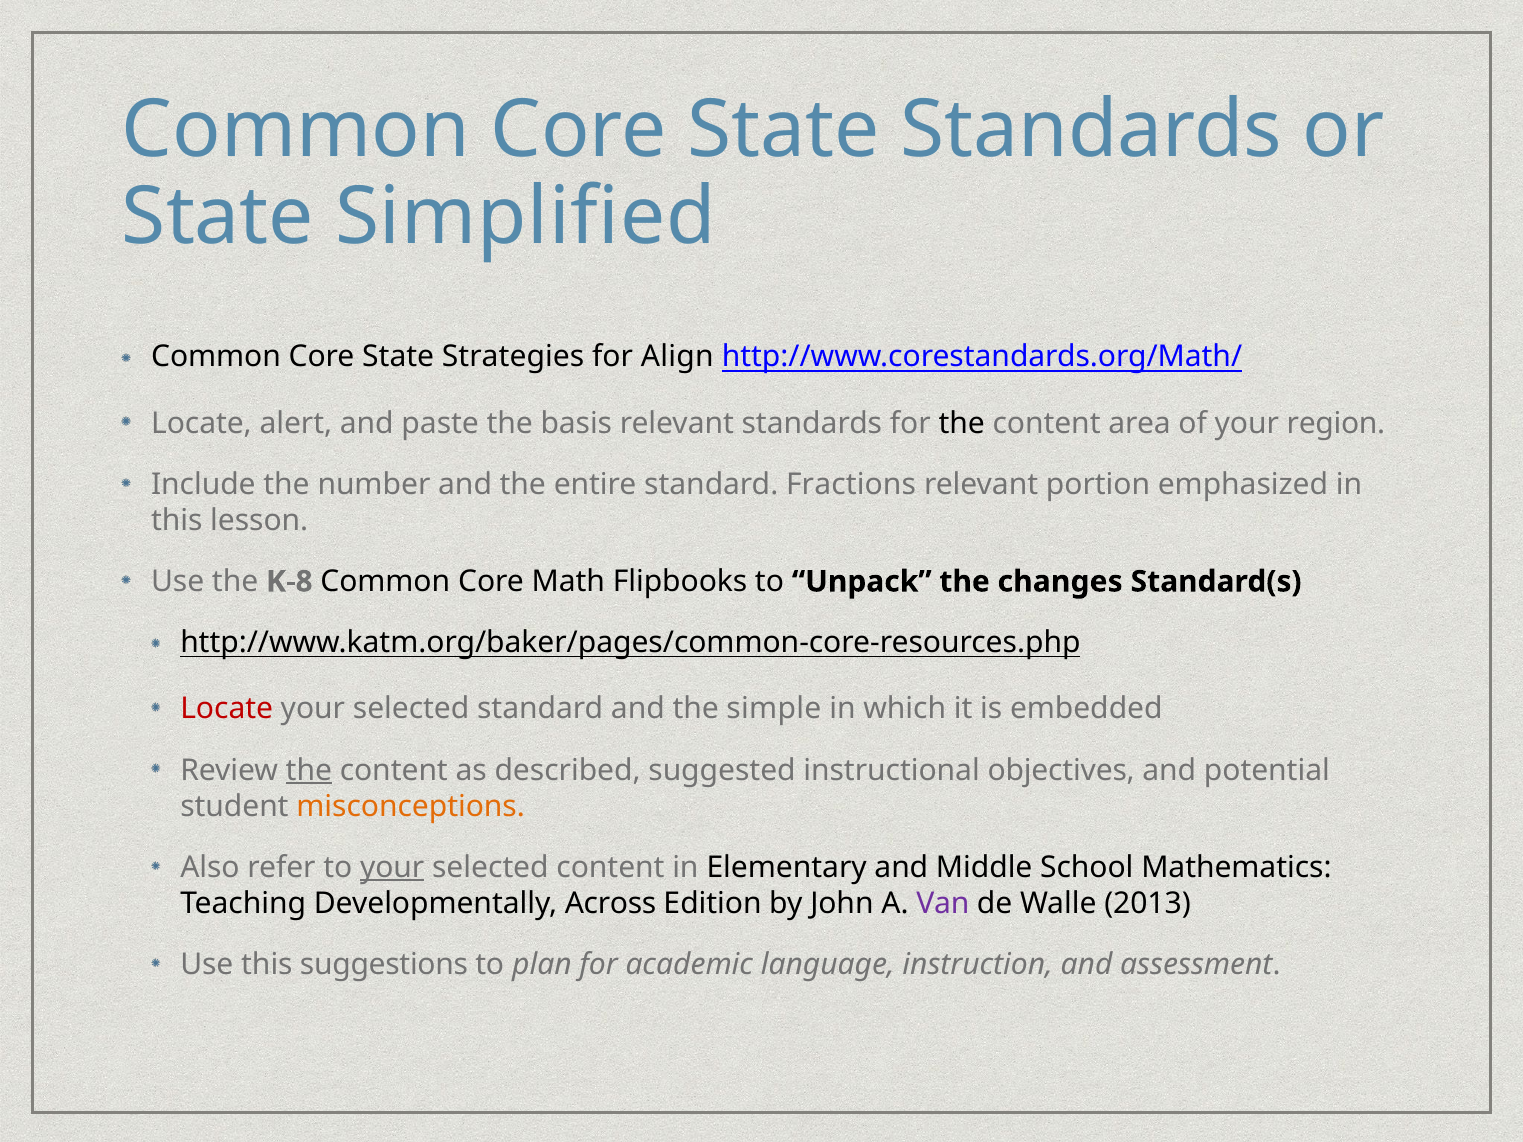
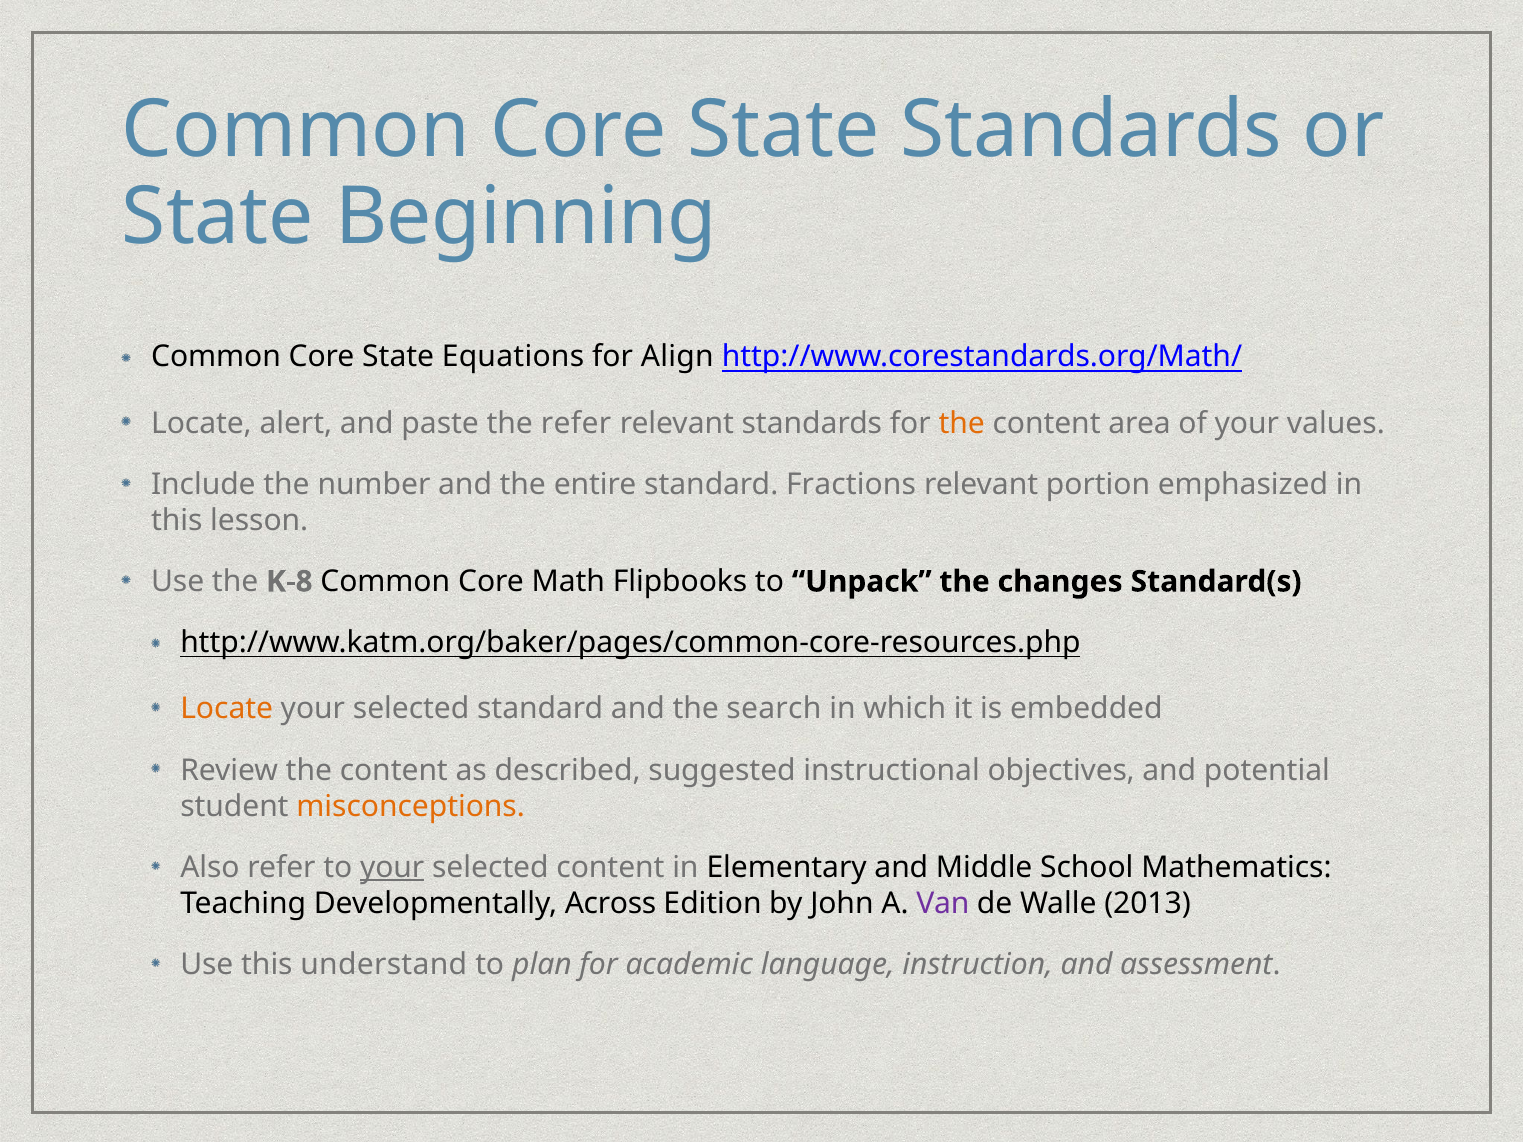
Simplified: Simplified -> Beginning
Strategies: Strategies -> Equations
the basis: basis -> refer
the at (962, 423) colour: black -> orange
region: region -> values
Locate at (227, 709) colour: red -> orange
simple: simple -> search
the at (309, 770) underline: present -> none
suggestions: suggestions -> understand
